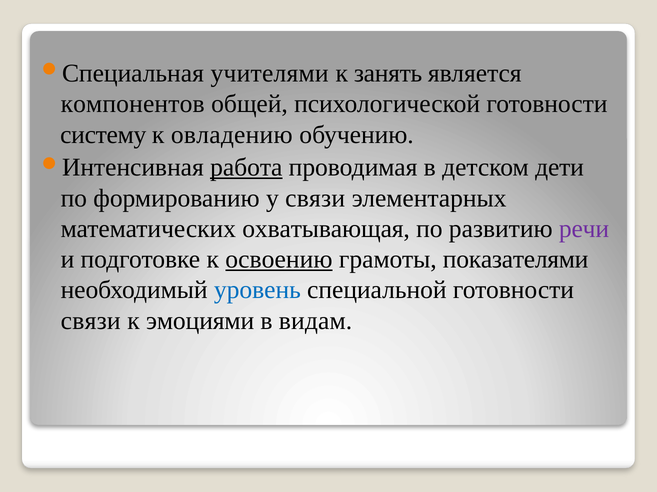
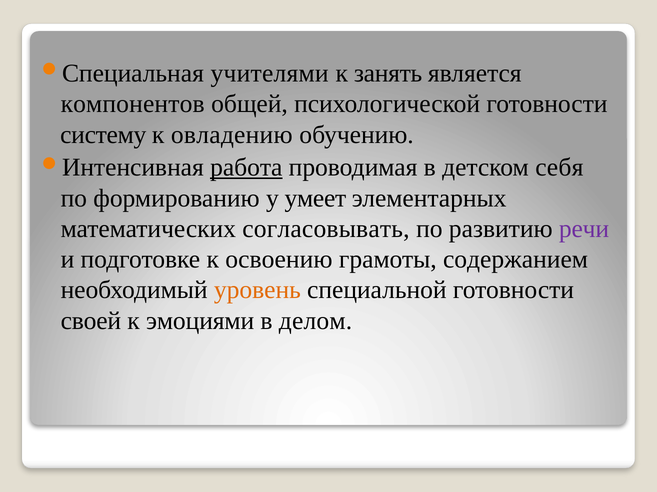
дети: дети -> себя
у связи: связи -> умеет
охватывающая: охватывающая -> согласовывать
освоению underline: present -> none
показателями: показателями -> содержанием
уровень colour: blue -> orange
связи at (91, 321): связи -> своей
видам: видам -> делом
